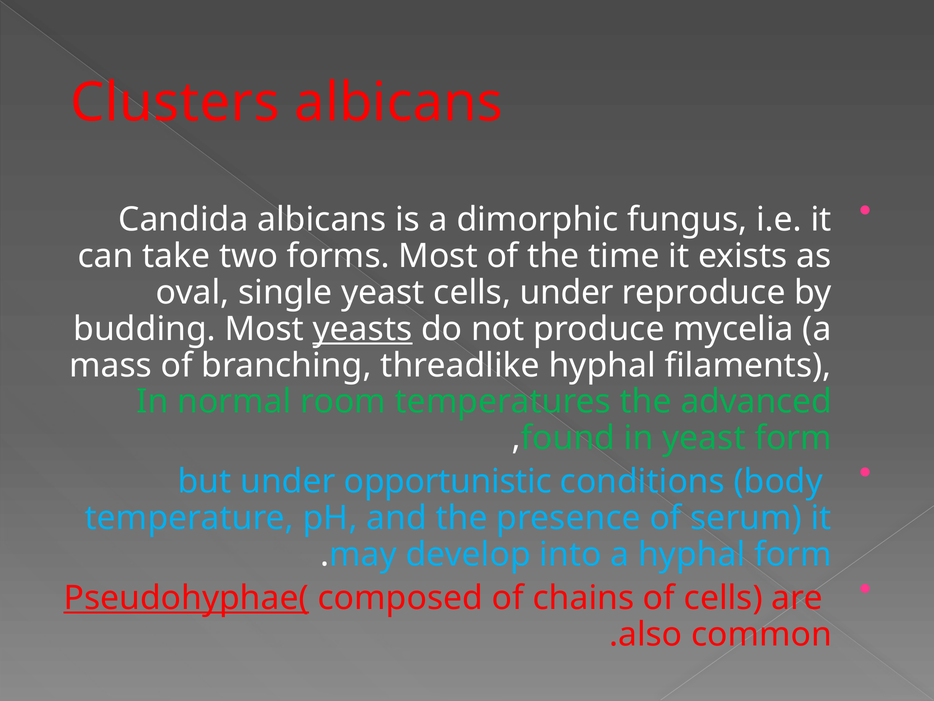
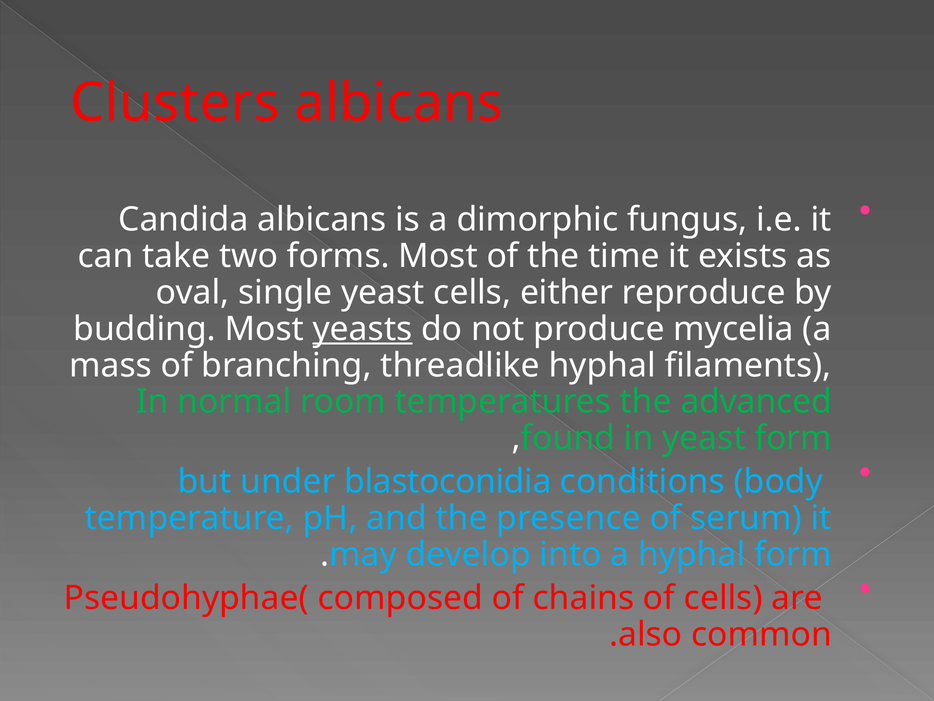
cells under: under -> either
opportunistic: opportunistic -> blastoconidia
Pseudohyphae( underline: present -> none
